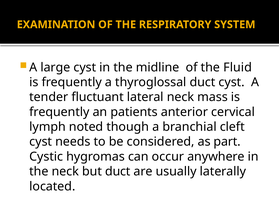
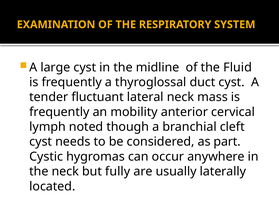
patients: patients -> mobility
but duct: duct -> fully
